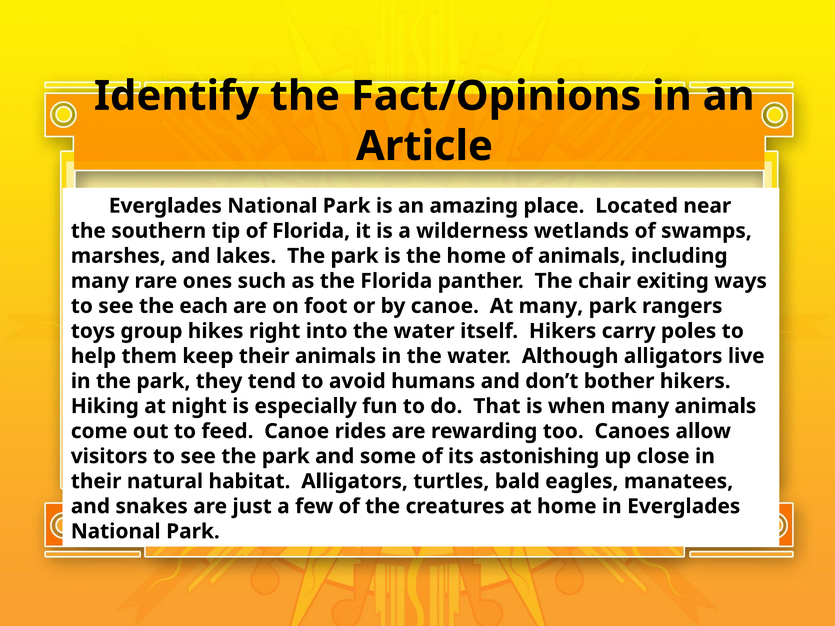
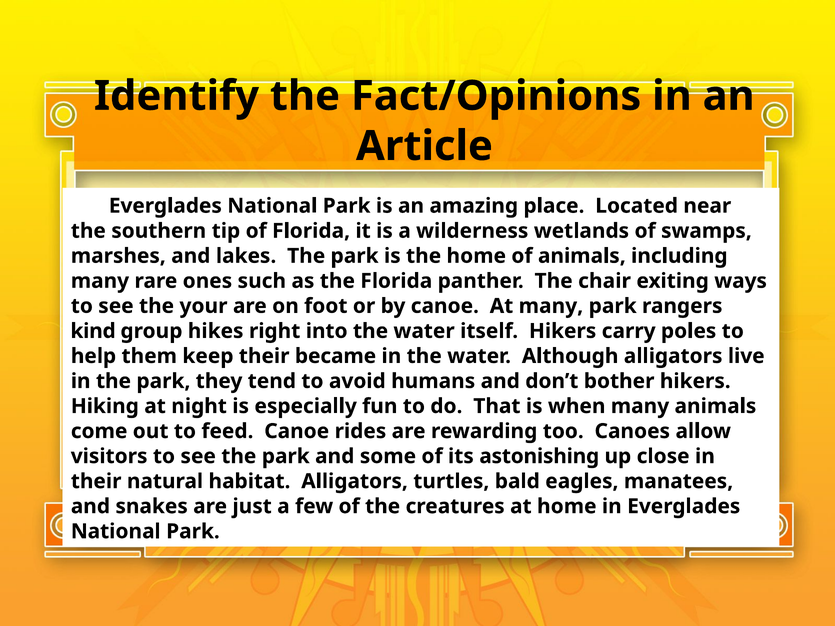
each: each -> your
toys: toys -> kind
their animals: animals -> became
